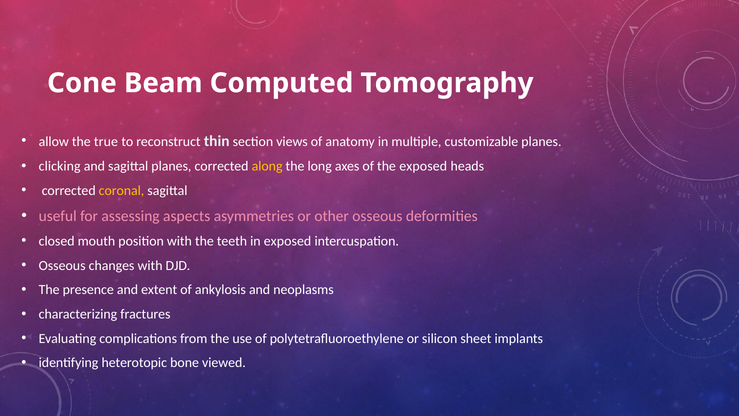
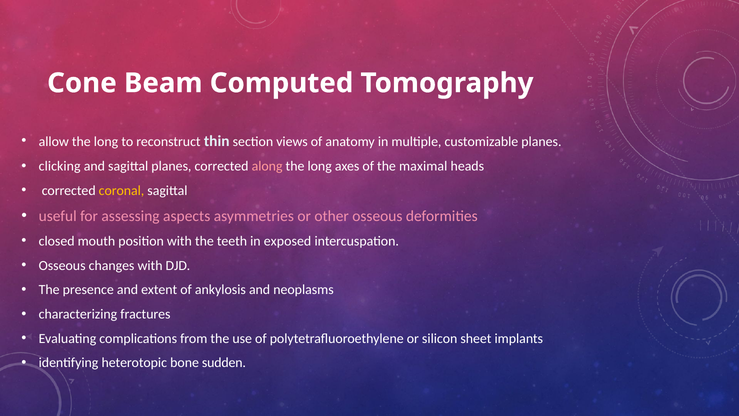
allow the true: true -> long
along colour: yellow -> pink
the exposed: exposed -> maximal
viewed: viewed -> sudden
